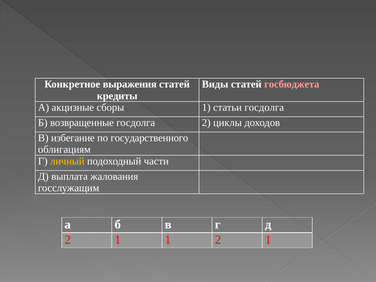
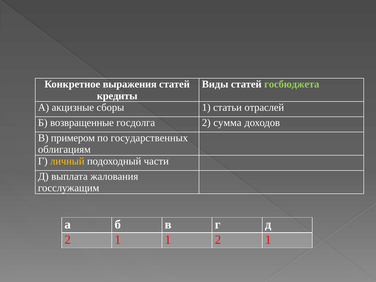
госбюджета colour: pink -> light green
статьи госдолга: госдолга -> отраслей
циклы: циклы -> сумма
избегание: избегание -> примером
государственного: государственного -> государственных
